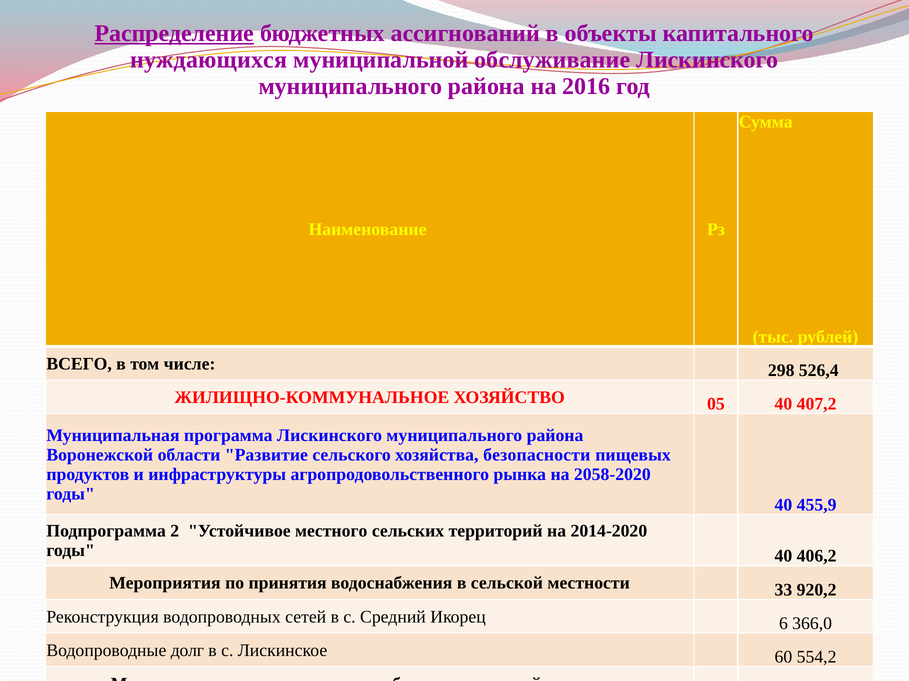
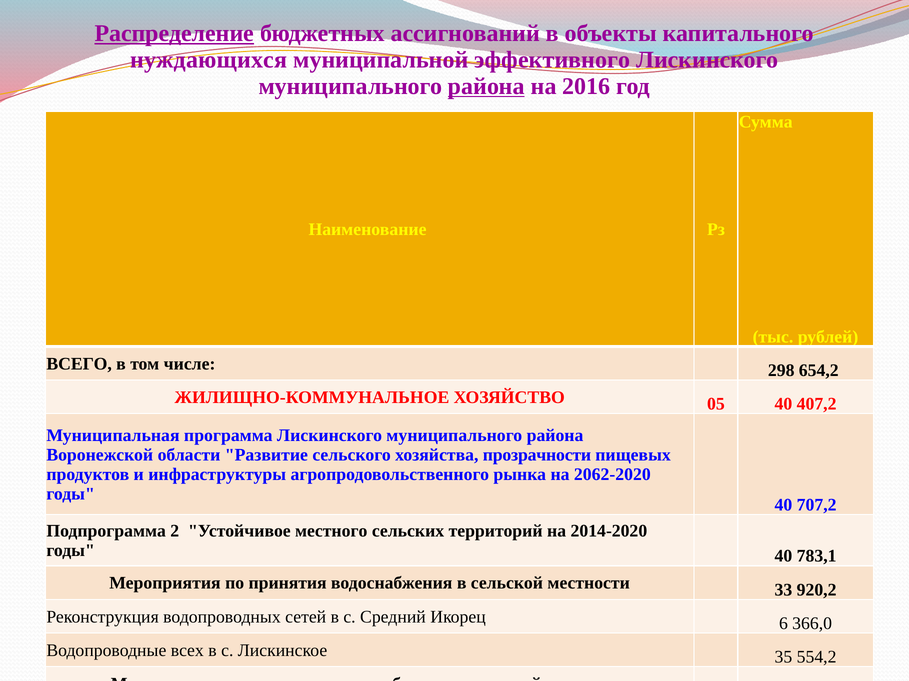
обслуживание: обслуживание -> эффективного
района at (486, 86) underline: none -> present
526,4: 526,4 -> 654,2
безопасности: безопасности -> прозрачности
2058-2020: 2058-2020 -> 2062-2020
455,9: 455,9 -> 707,2
406,2: 406,2 -> 783,1
долг: долг -> всех
60: 60 -> 35
